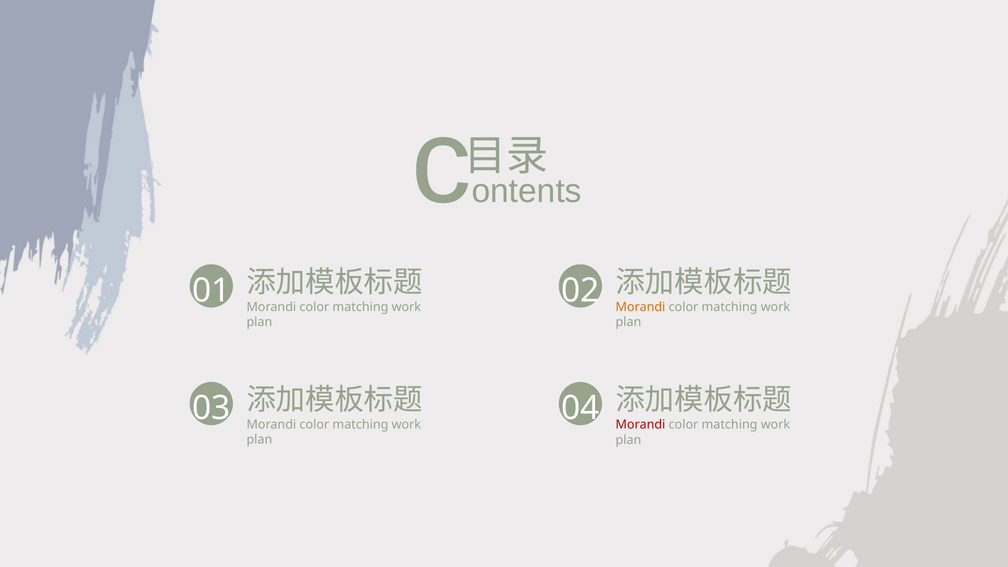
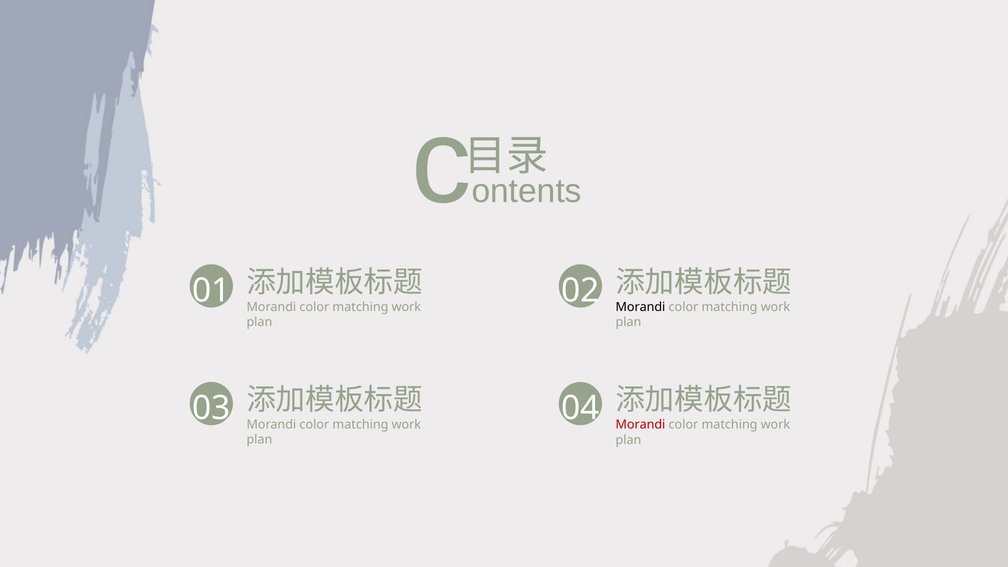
Morandi at (640, 307) colour: orange -> black
